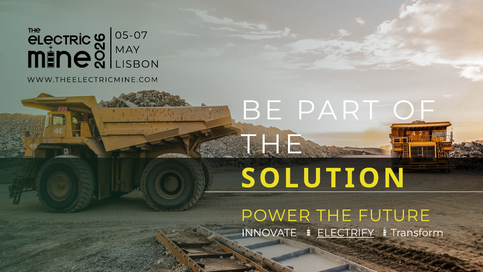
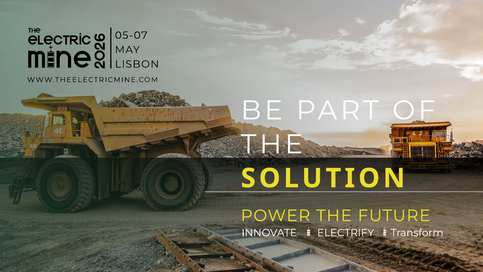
ELECTRIFY underline: present -> none
